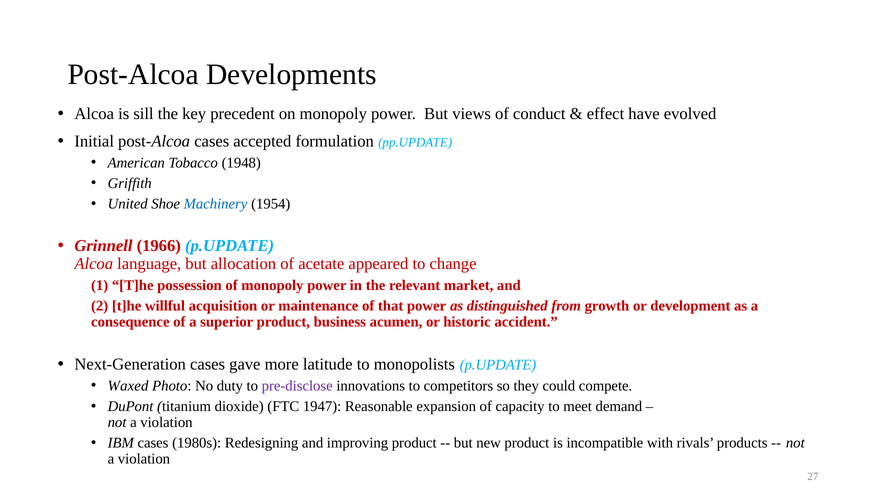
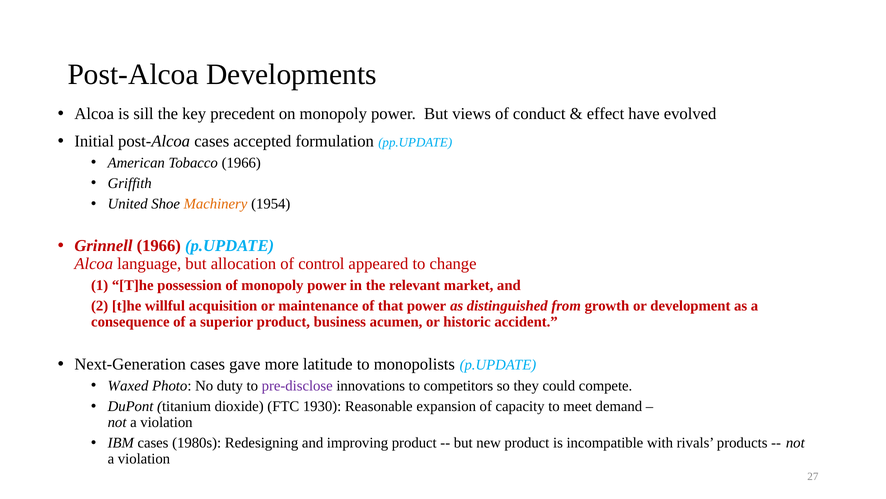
Tobacco 1948: 1948 -> 1966
Machinery colour: blue -> orange
acetate: acetate -> control
1947: 1947 -> 1930
